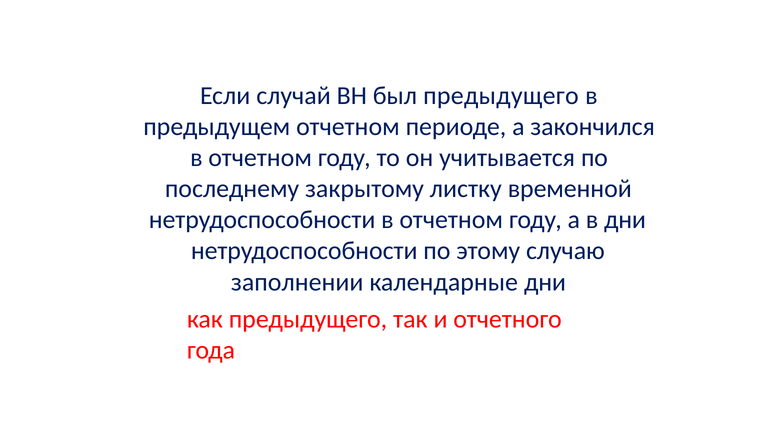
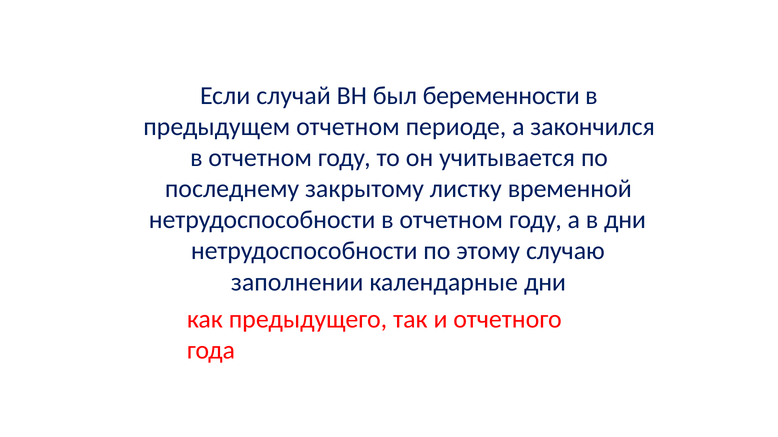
был предыдущего: предыдущего -> беременности
